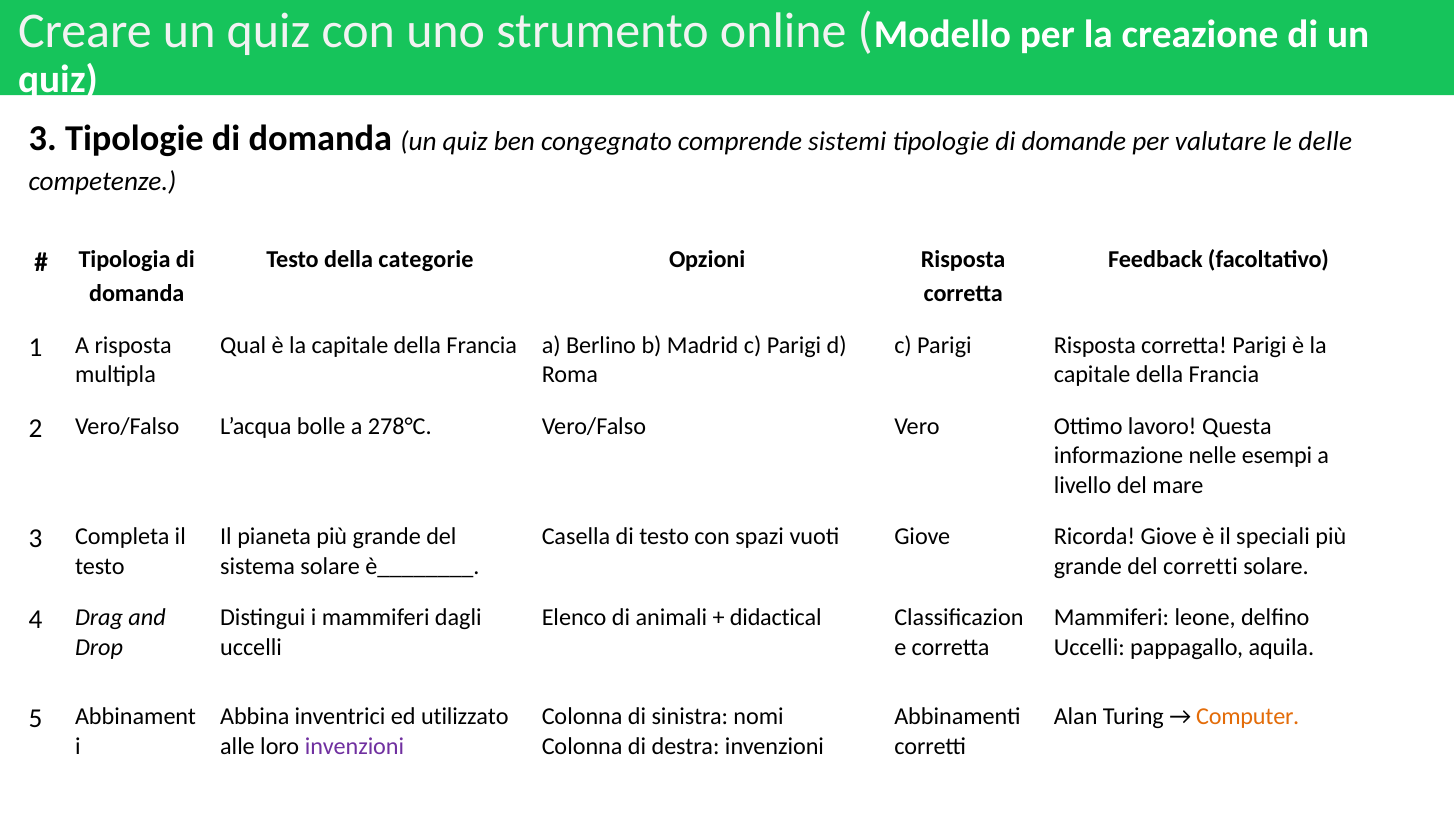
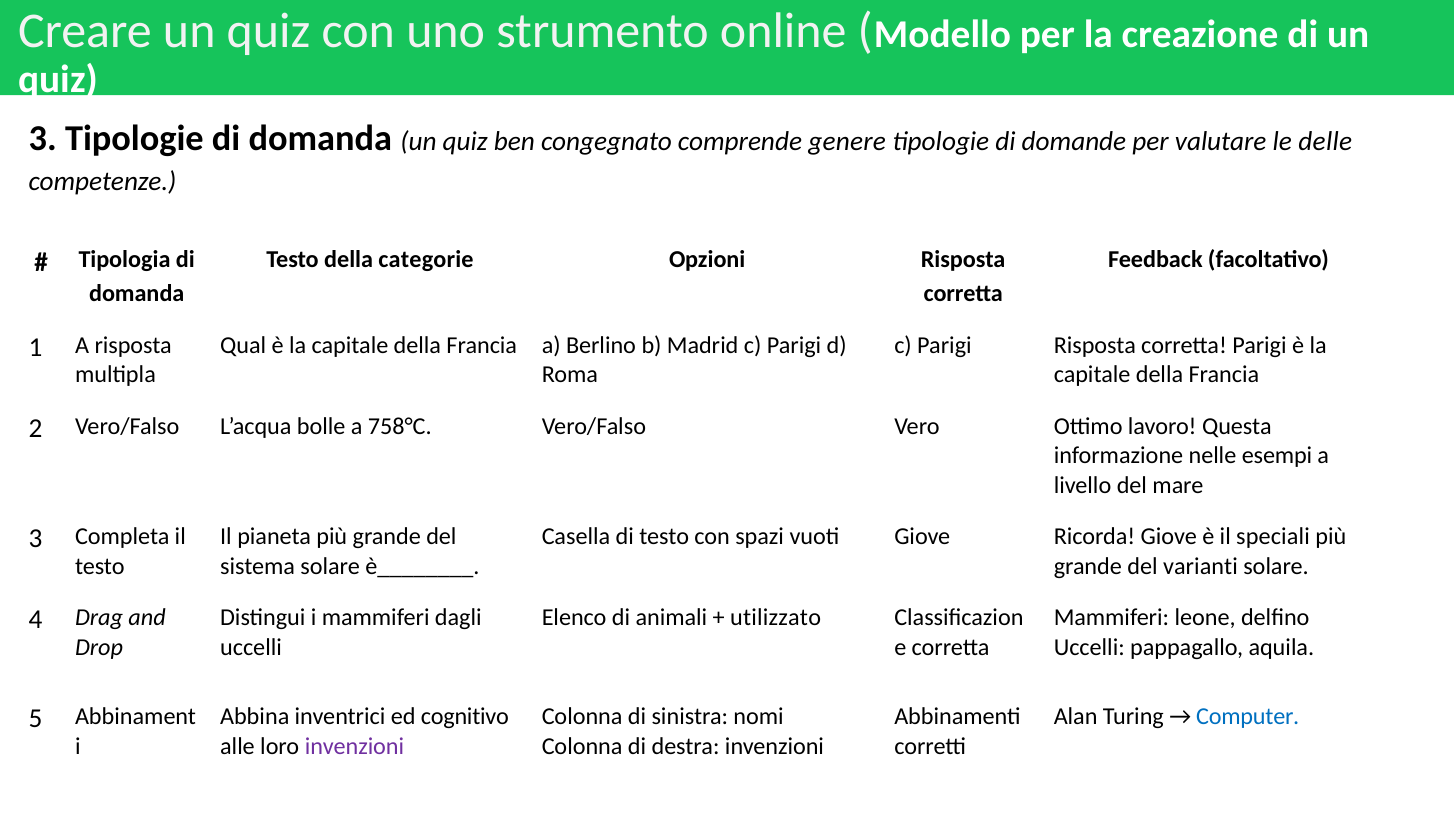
sistemi: sistemi -> genere
278°C: 278°C -> 758°C
del corretti: corretti -> varianti
didactical: didactical -> utilizzato
utilizzato: utilizzato -> cognitivo
Computer colour: orange -> blue
